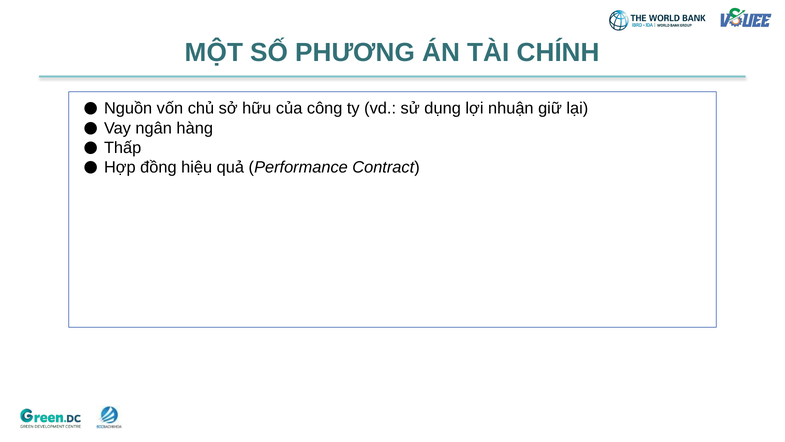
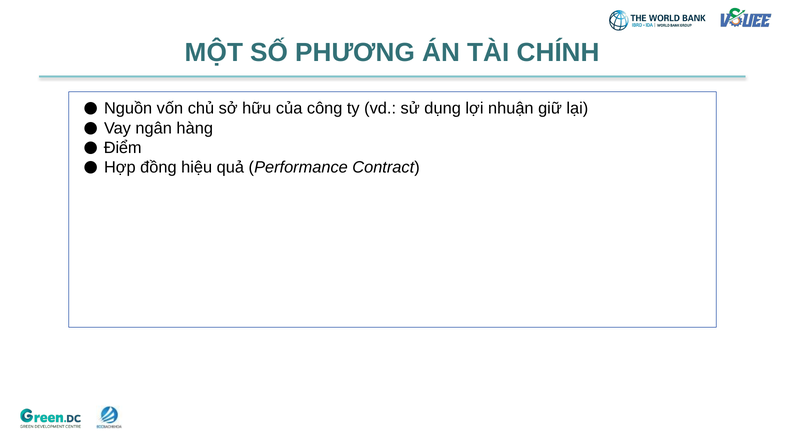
Thấp: Thấp -> Điểm
